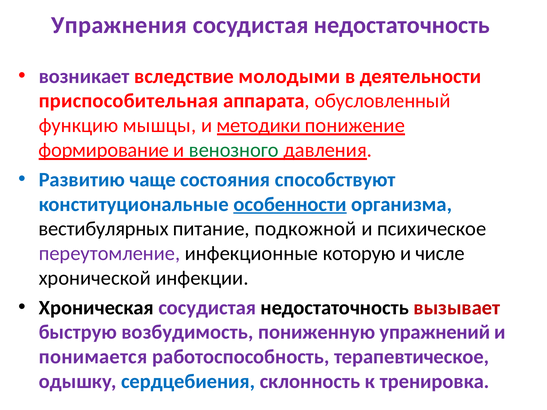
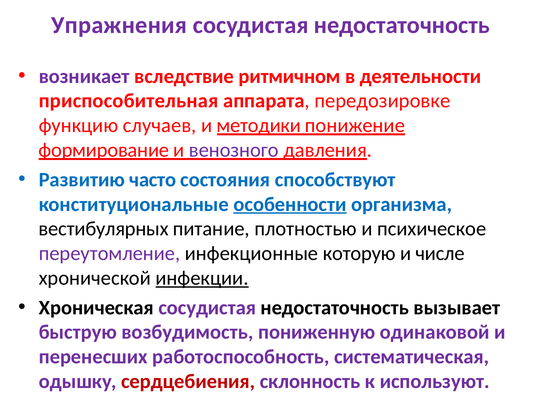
молодыми: молодыми -> ритмичном
обусловленный: обусловленный -> передозировке
мышцы: мышцы -> случаев
венозного colour: green -> purple
чаще: чаще -> часто
подкожной: подкожной -> плотностью
инфекции underline: none -> present
вызывает colour: red -> black
упражнений: упражнений -> одинаковой
понимается: понимается -> перенесших
терапевтическое: терапевтическое -> систематическая
сердцебиения colour: blue -> red
тренировка: тренировка -> используют
